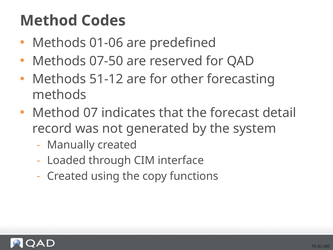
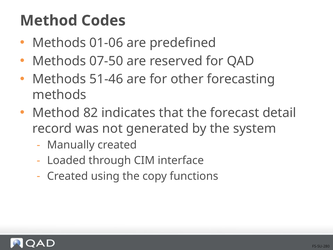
51-12: 51-12 -> 51-46
07: 07 -> 82
